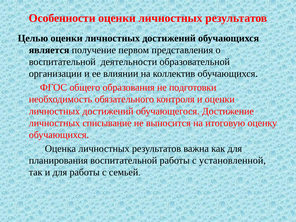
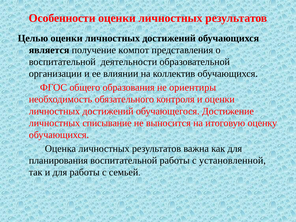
первом: первом -> компот
подготовки: подготовки -> ориентиры
